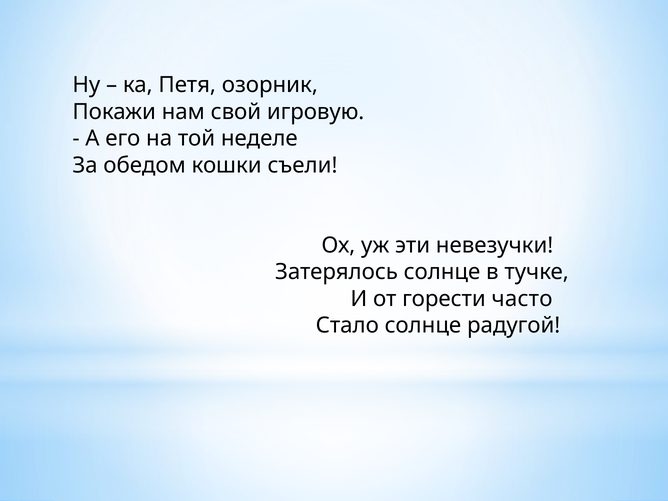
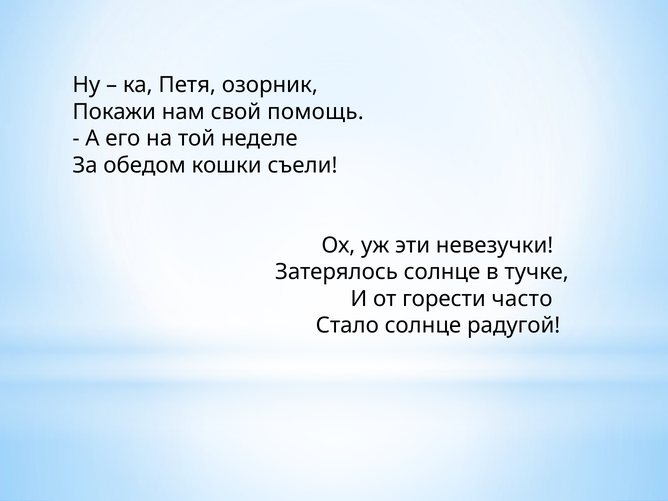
игровую: игровую -> помощь
